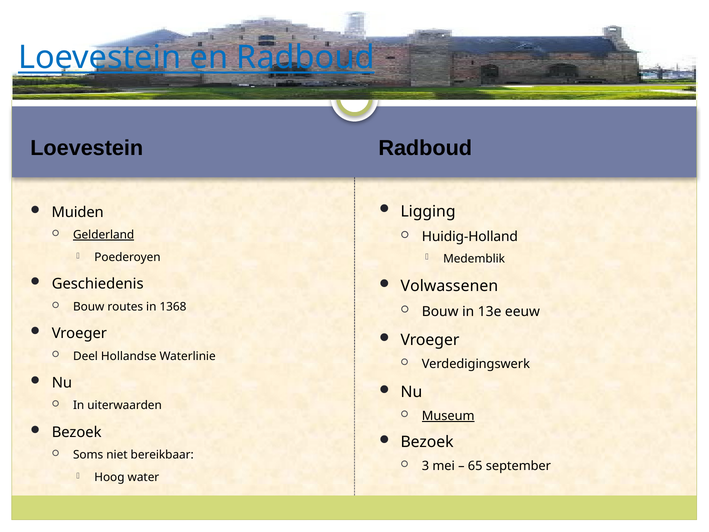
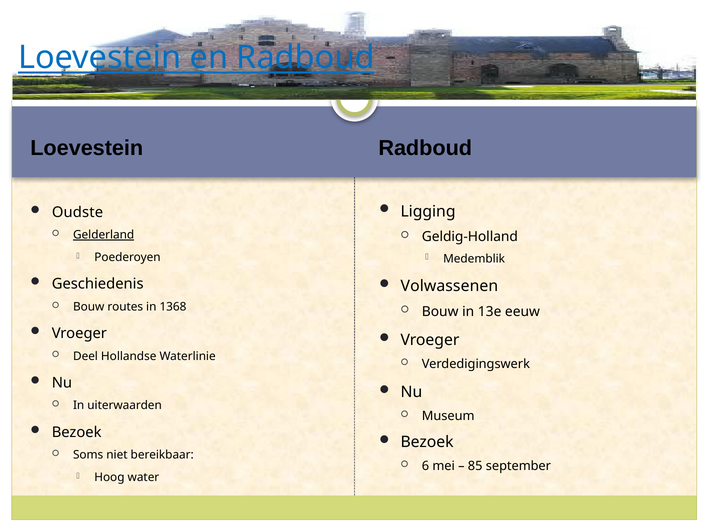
Muiden: Muiden -> Oudste
Huidig-Holland: Huidig-Holland -> Geldig-Holland
Museum underline: present -> none
3: 3 -> 6
65: 65 -> 85
